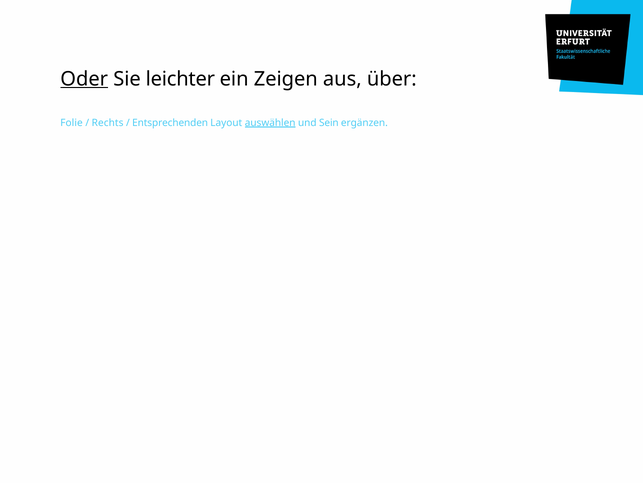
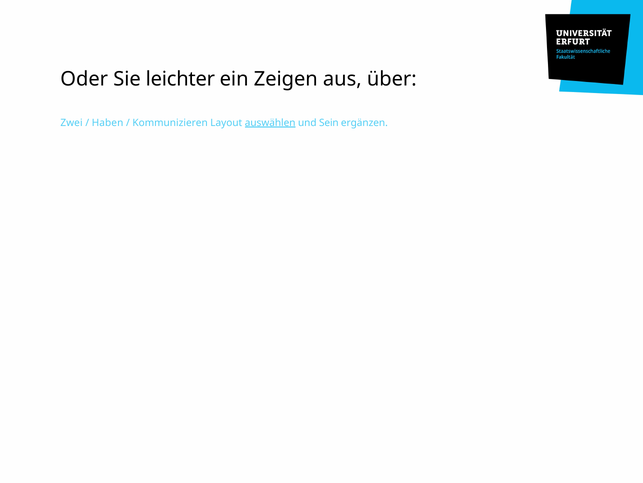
Oder underline: present -> none
Folie: Folie -> Zwei
Rechts: Rechts -> Haben
Entsprechenden: Entsprechenden -> Kommunizieren
